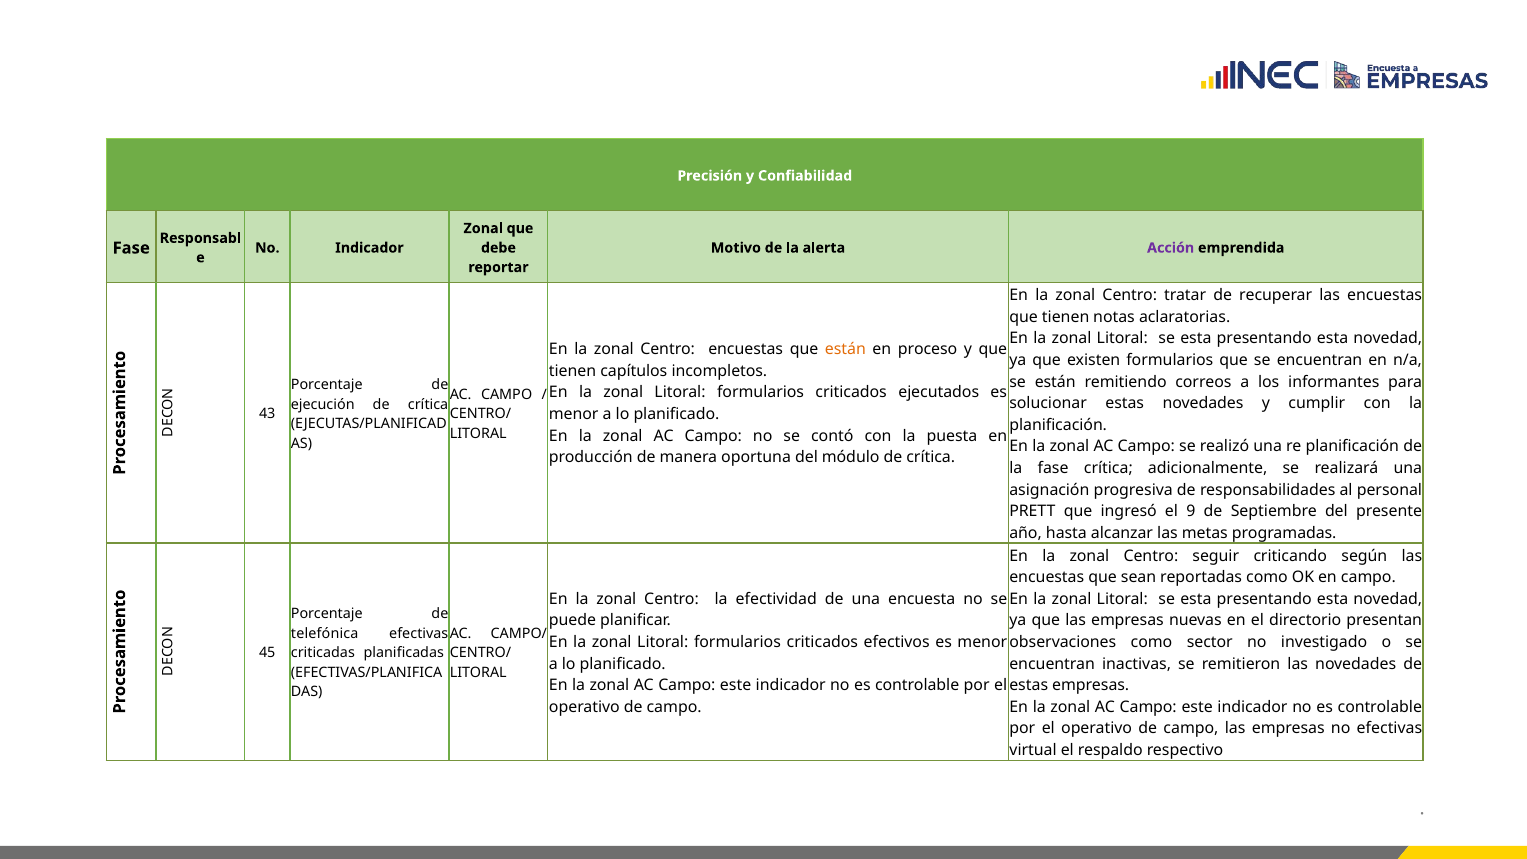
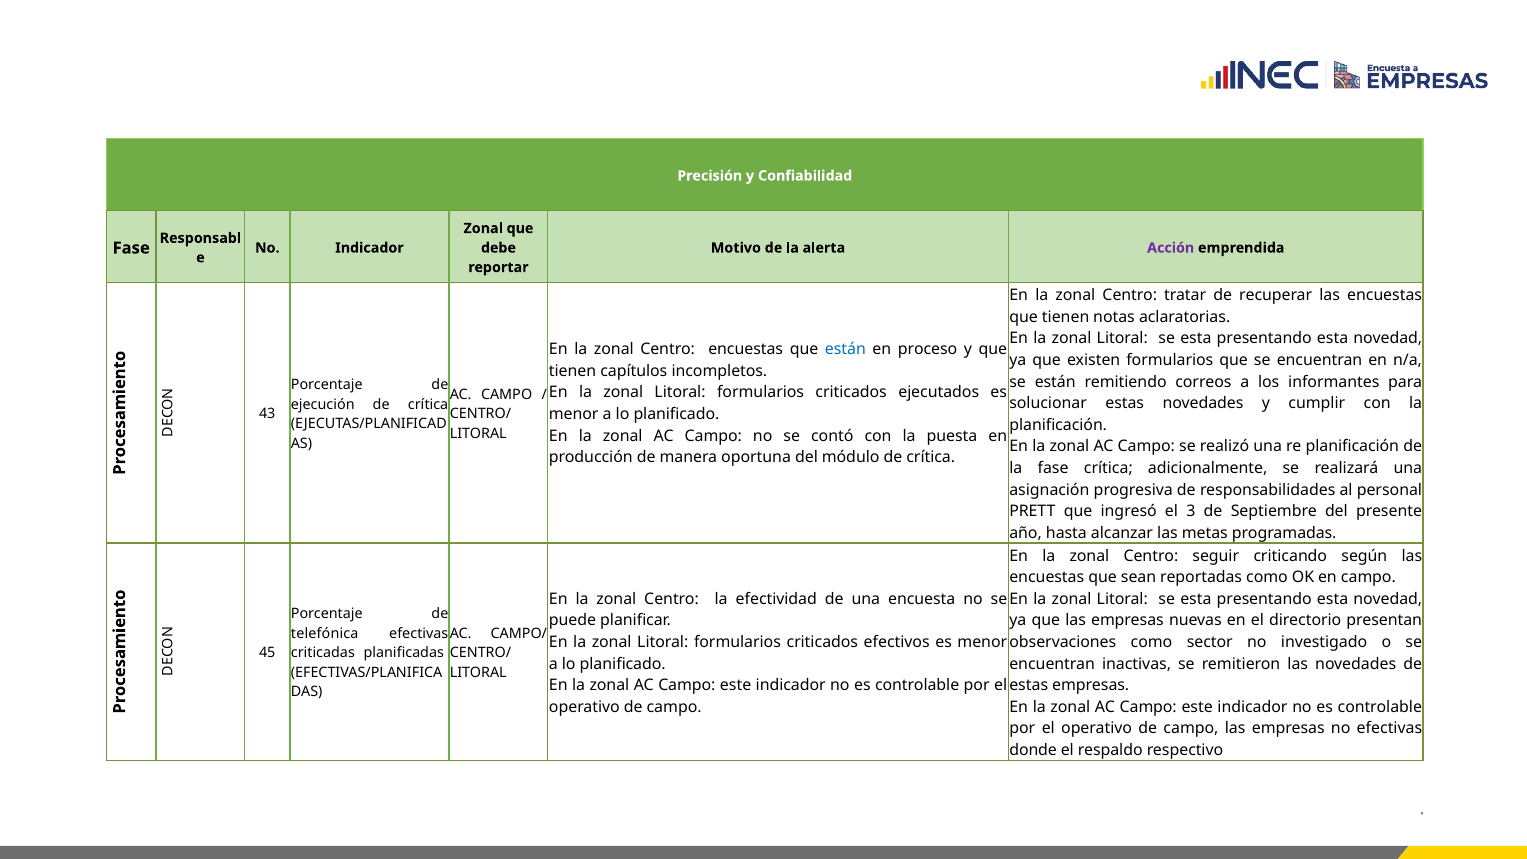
están at (845, 350) colour: orange -> blue
9: 9 -> 3
virtual: virtual -> donde
